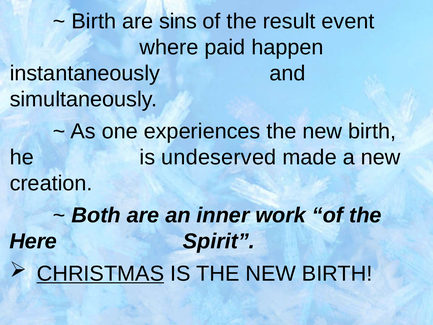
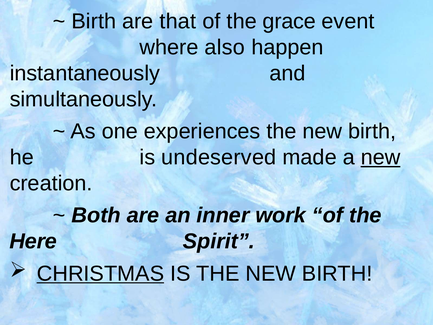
sins: sins -> that
result: result -> grace
paid: paid -> also
new at (381, 157) underline: none -> present
